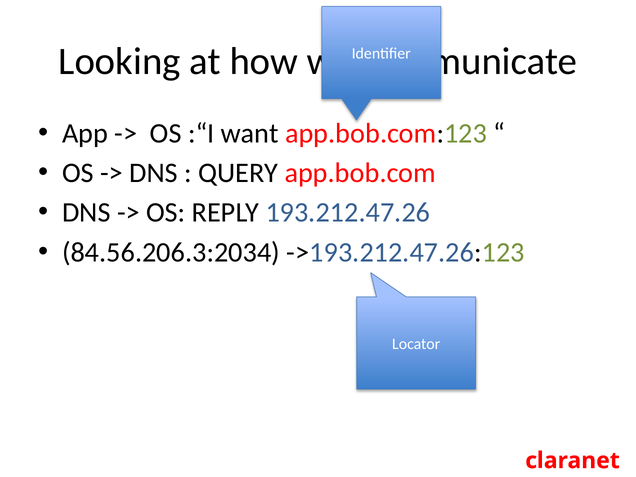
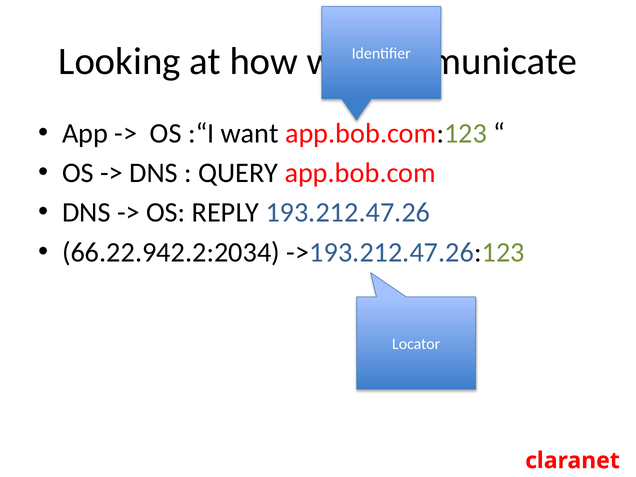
84.56.206.3:2034: 84.56.206.3:2034 -> 66.22.942.2:2034
